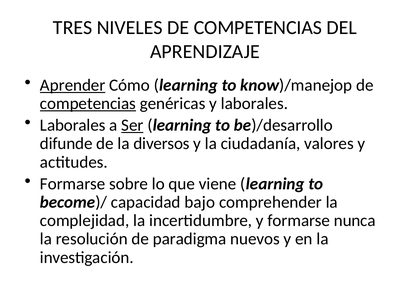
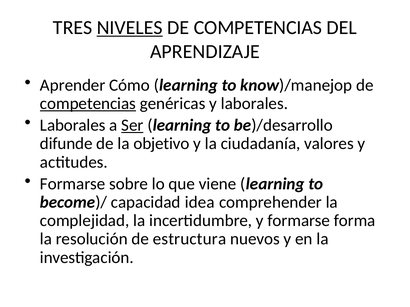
NIVELES underline: none -> present
Aprender underline: present -> none
diversos: diversos -> objetivo
bajo: bajo -> idea
nunca: nunca -> forma
paradigma: paradigma -> estructura
